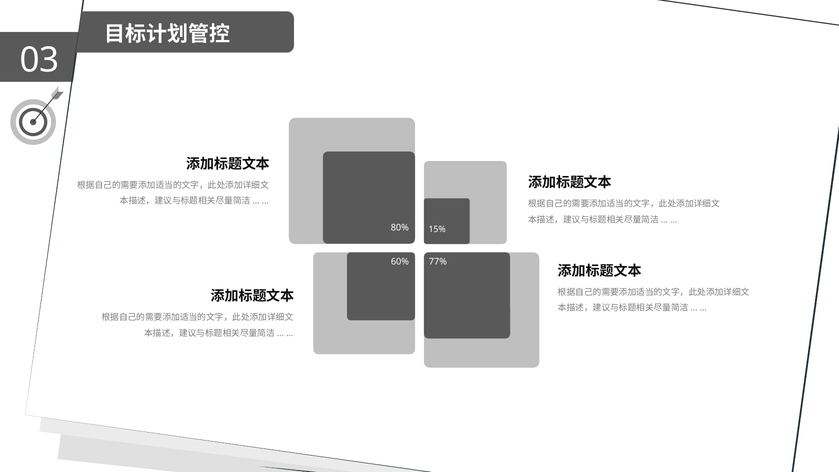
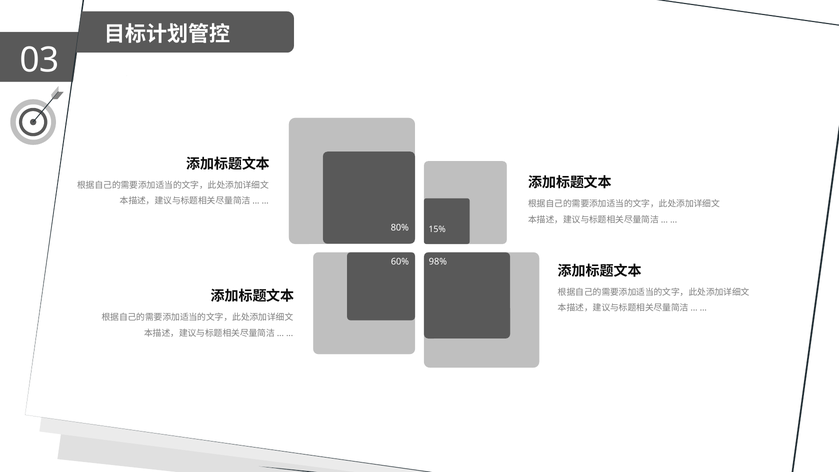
77%: 77% -> 98%
